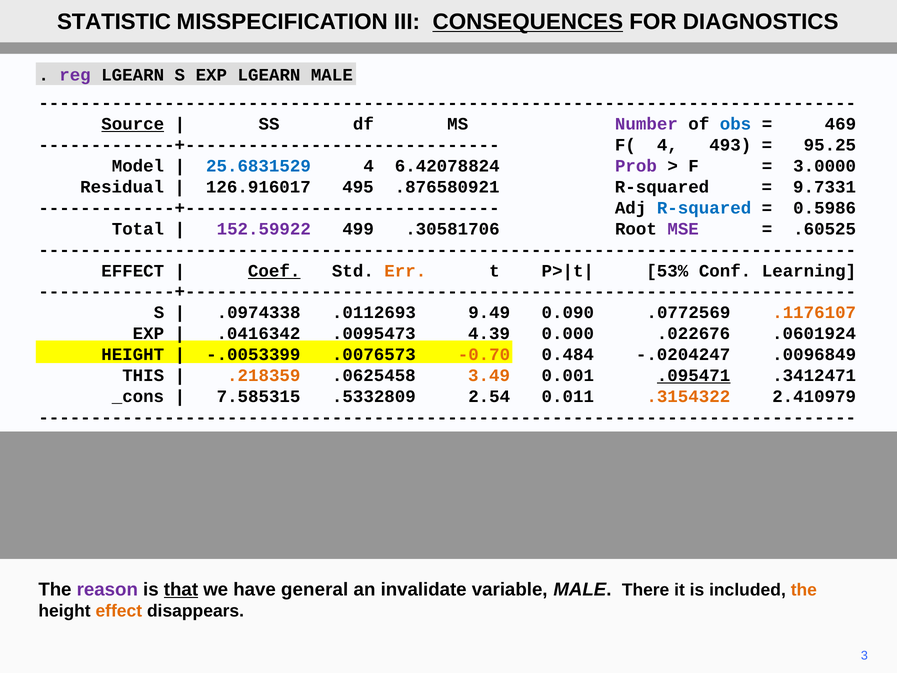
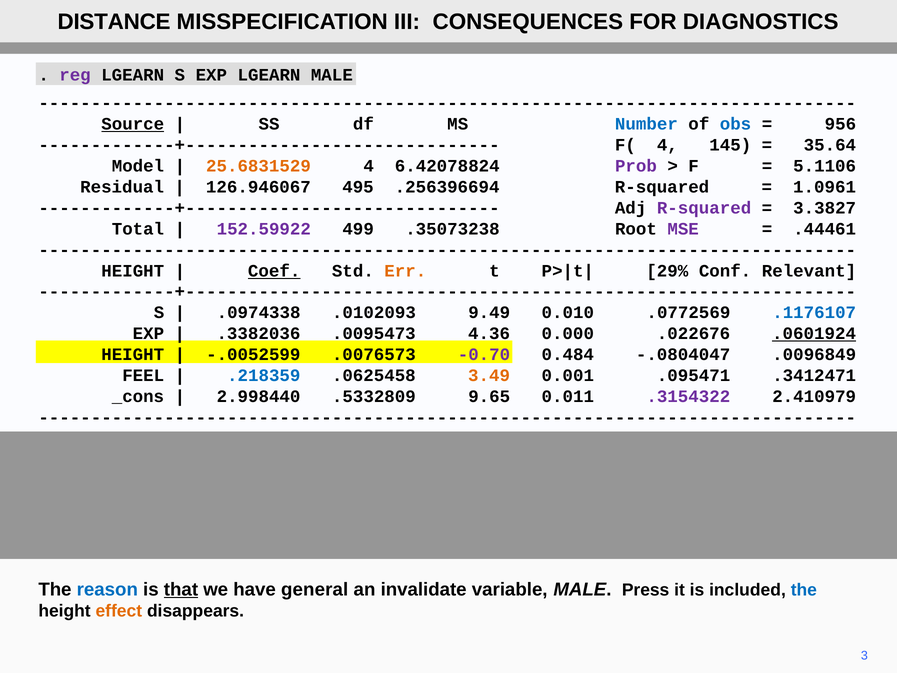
STATISTIC: STATISTIC -> DISTANCE
CONSEQUENCES underline: present -> none
Number colour: purple -> blue
469: 469 -> 956
493: 493 -> 145
95.25: 95.25 -> 35.64
25.6831529 colour: blue -> orange
3.0000: 3.0000 -> 5.1106
126.916017: 126.916017 -> 126.946067
.876580921: .876580921 -> .256396694
9.7331: 9.7331 -> 1.0961
R-squared at (704, 208) colour: blue -> purple
0.5986: 0.5986 -> 3.3827
.30581706: .30581706 -> .35073238
.60525: .60525 -> .44461
EFFECT at (133, 271): EFFECT -> HEIGHT
53%: 53% -> 29%
Learning: Learning -> Relevant
.0112693: .0112693 -> .0102093
0.090: 0.090 -> 0.010
.1176107 colour: orange -> blue
.0416342: .0416342 -> .3382036
4.39: 4.39 -> 4.36
.0601924 underline: none -> present
-.0053399: -.0053399 -> -.0052599
-0.70 colour: orange -> purple
-.0204247: -.0204247 -> -.0804047
THIS: THIS -> FEEL
.218359 colour: orange -> blue
.095471 underline: present -> none
7.585315: 7.585315 -> 2.998440
2.54: 2.54 -> 9.65
.3154322 colour: orange -> purple
reason colour: purple -> blue
There: There -> Press
the at (804, 590) colour: orange -> blue
